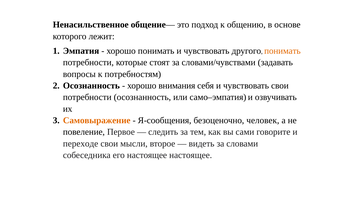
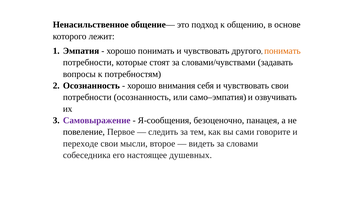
Самовыражение colour: orange -> purple
человек: человек -> панацея
настоящее настоящее: настоящее -> душевных
